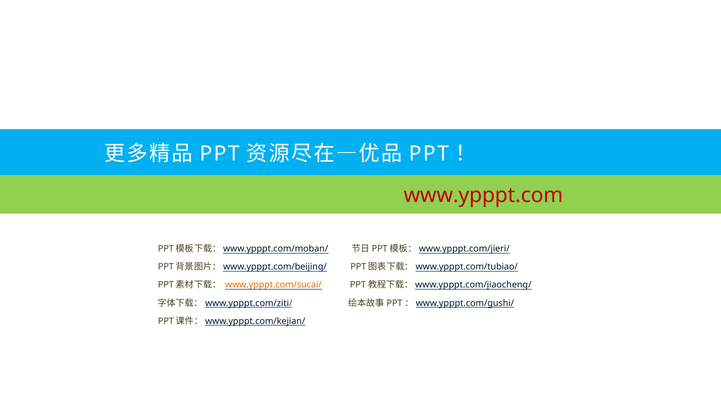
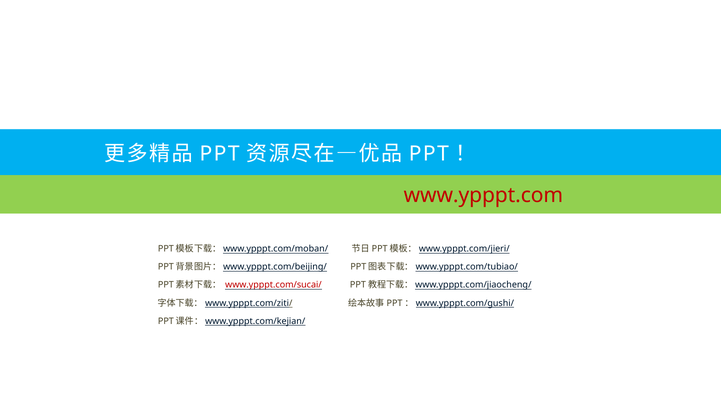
www.ypppt.com/sucai/ colour: orange -> red
